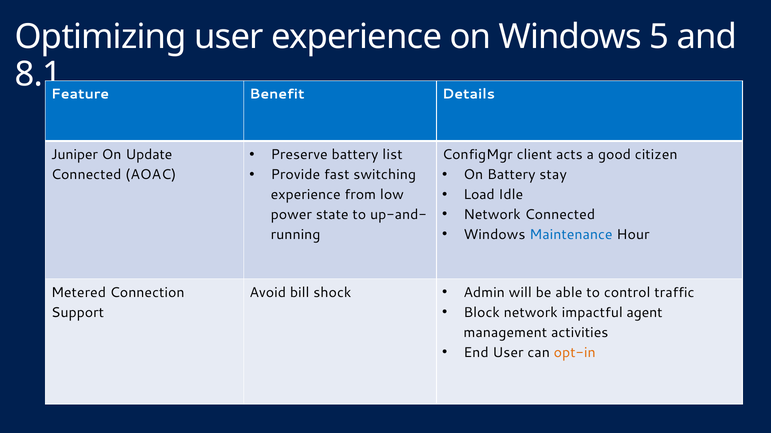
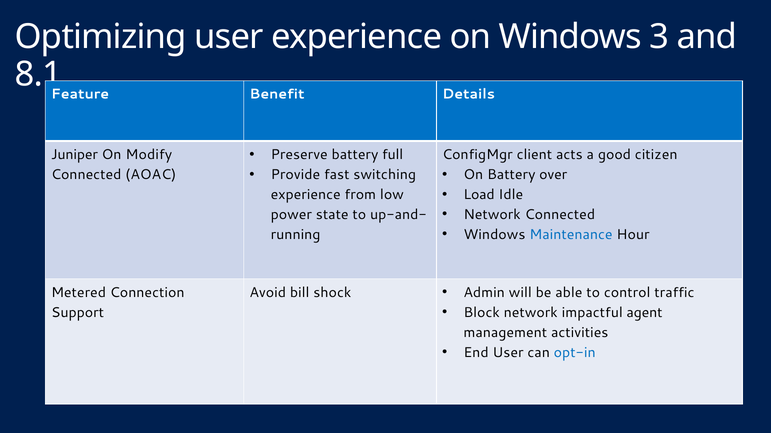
5: 5 -> 3
list: list -> full
Update: Update -> Modify
stay: stay -> over
opt-in colour: orange -> blue
